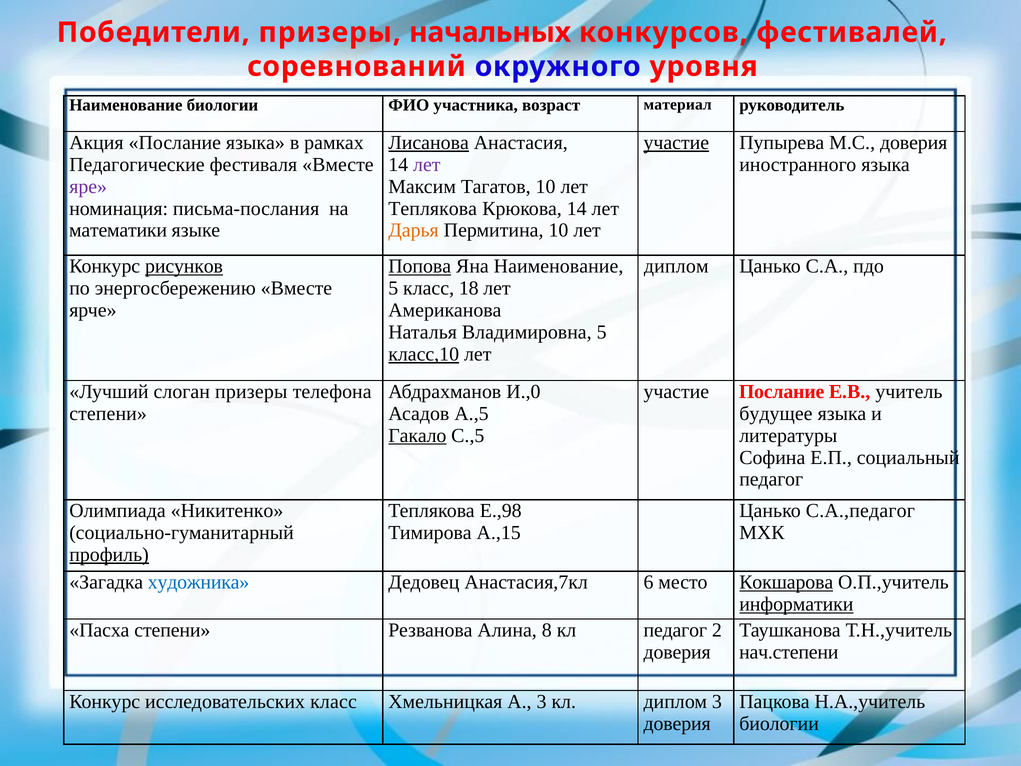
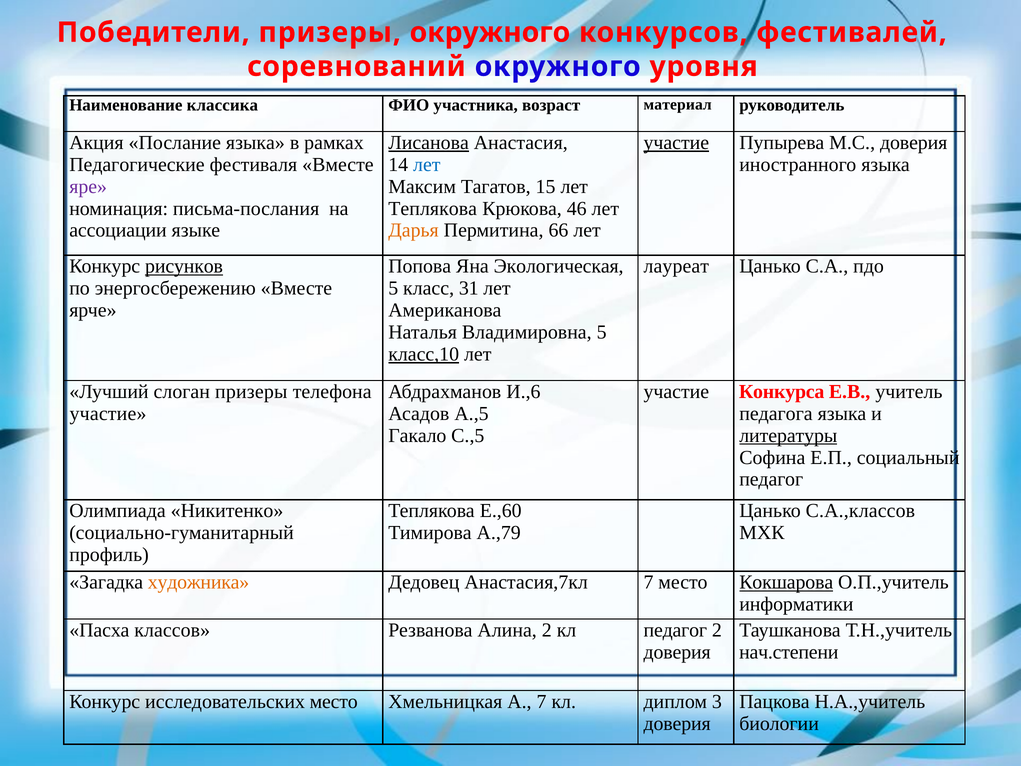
призеры начальных: начальных -> окружного
Наименование биологии: биологии -> классика
лет at (427, 165) colour: purple -> blue
Тагатов 10: 10 -> 15
Крюкова 14: 14 -> 46
математики: математики -> ассоциации
Пермитина 10: 10 -> 66
Попова underline: present -> none
Яна Наименование: Наименование -> Экологическая
диплом at (676, 266): диплом -> лауреат
18: 18 -> 31
И.,0: И.,0 -> И.,6
участие Послание: Послание -> Конкурса
степени at (108, 413): степени -> участие
будущее: будущее -> педагога
Гакало underline: present -> none
литературы underline: none -> present
Е.,98: Е.,98 -> Е.,60
С.А.,педагог: С.А.,педагог -> С.А.,классов
А.,15: А.,15 -> А.,79
профиль underline: present -> none
художника colour: blue -> orange
Анастасия,7кл 6: 6 -> 7
информатики underline: present -> none
Пасха степени: степени -> классов
Алина 8: 8 -> 2
исследовательских класс: класс -> место
А 3: 3 -> 7
